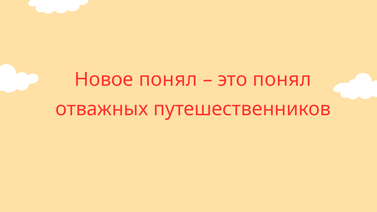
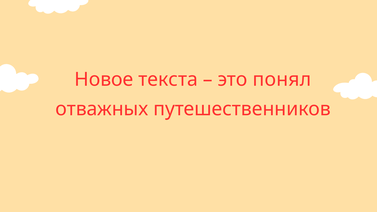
Новое понял: понял -> текста
